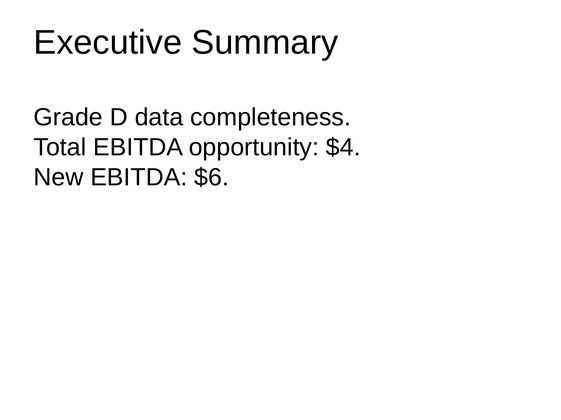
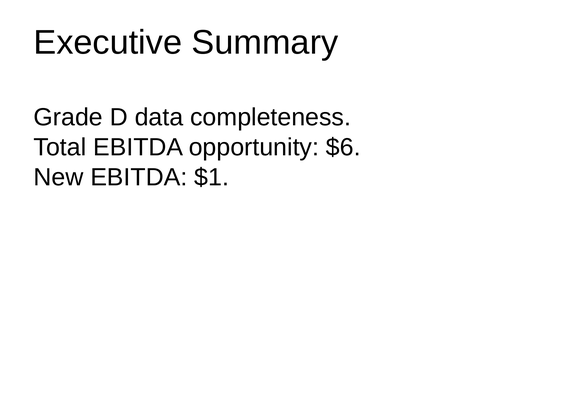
$4: $4 -> $6
$6: $6 -> $1
